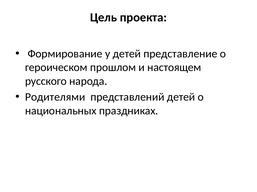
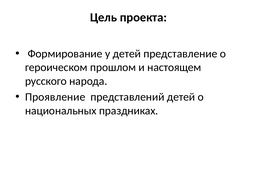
Родителями: Родителями -> Проявление
